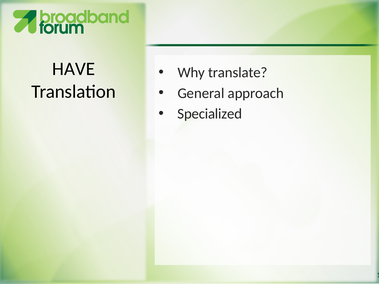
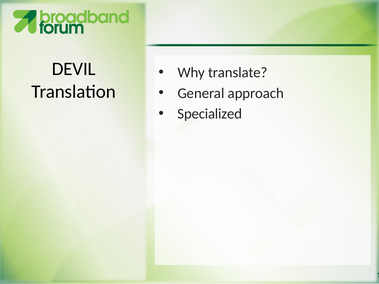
HAVE: HAVE -> DEVIL
